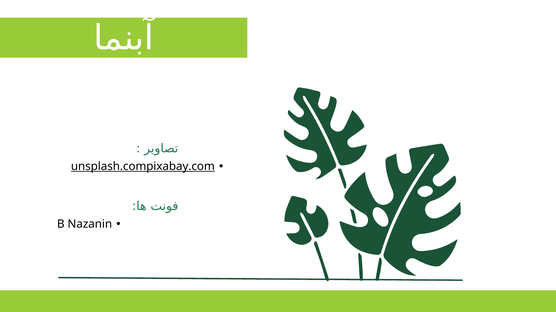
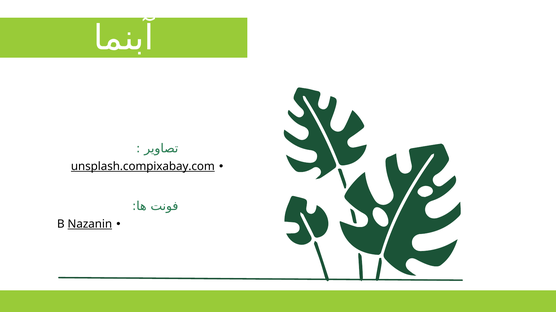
Nazanin underline: none -> present
